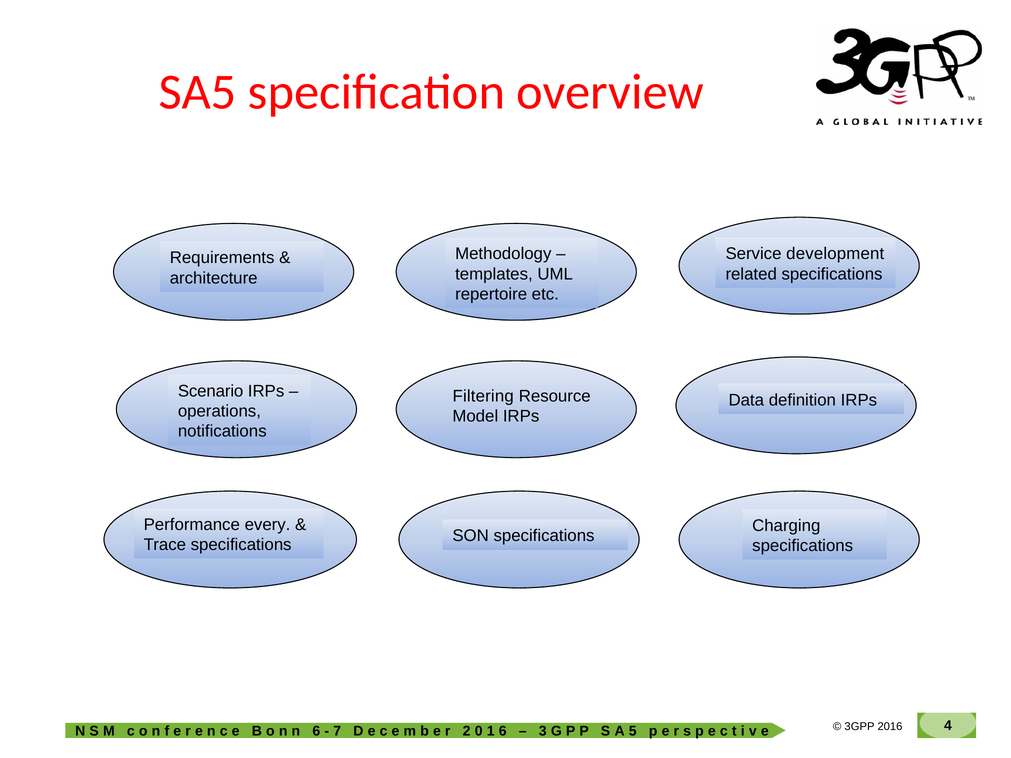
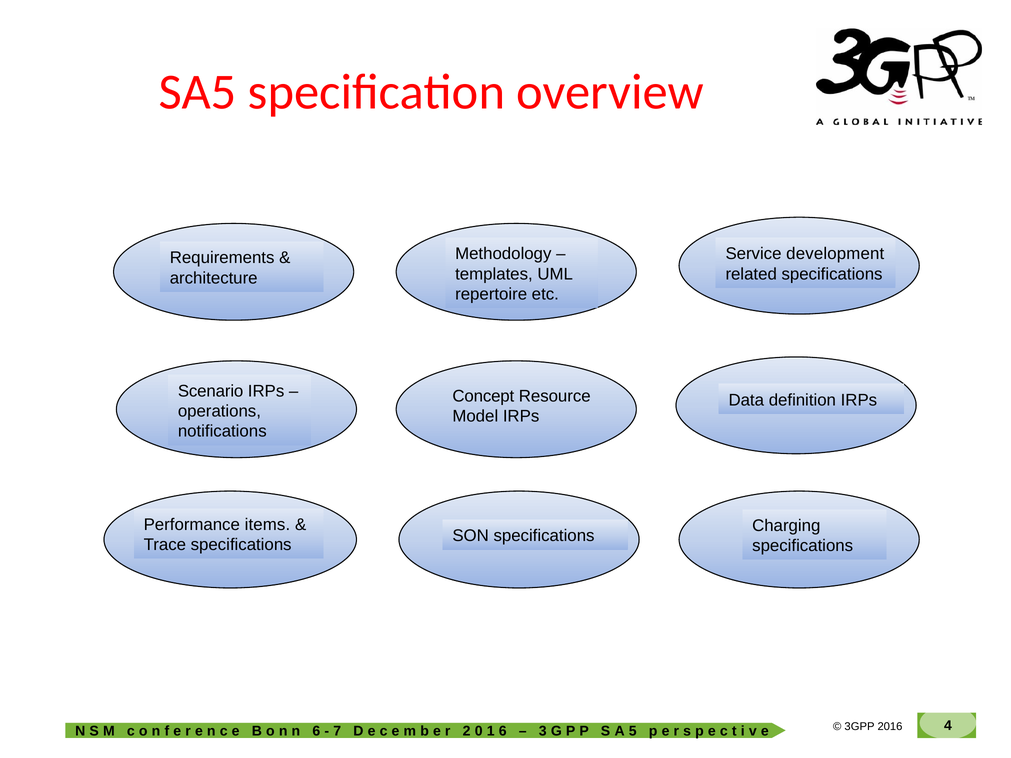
Filtering: Filtering -> Concept
every: every -> items
